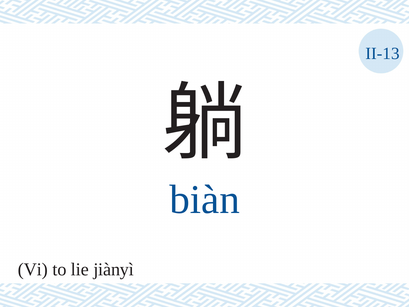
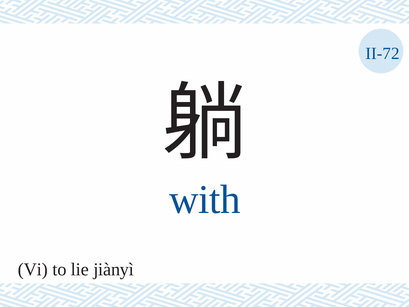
II-13: II-13 -> II-72
biàn: biàn -> with
